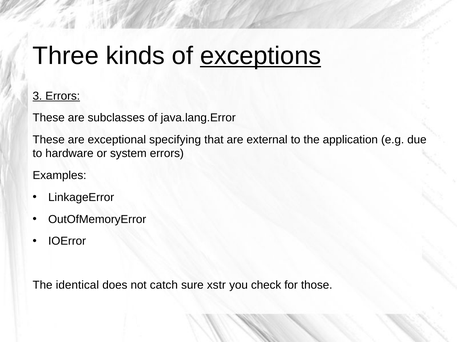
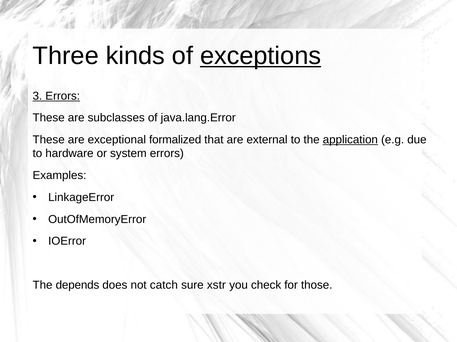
specifying: specifying -> formalized
application underline: none -> present
identical: identical -> depends
